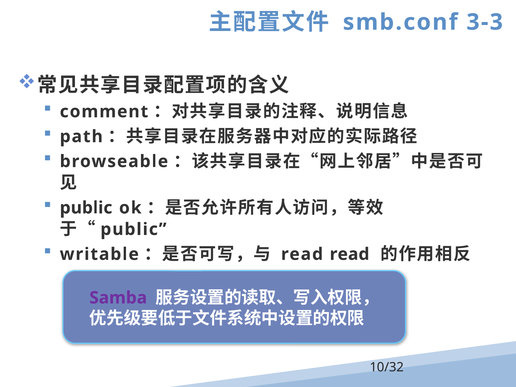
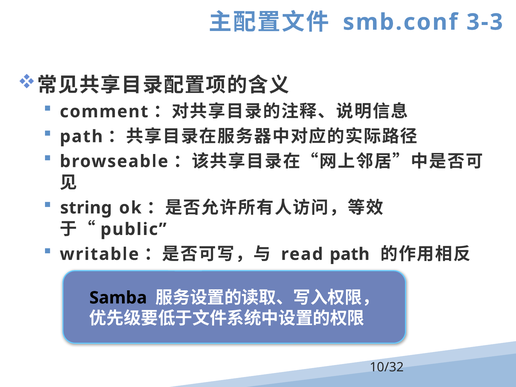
public at (86, 208): public -> string
read read: read -> path
Samba colour: purple -> black
